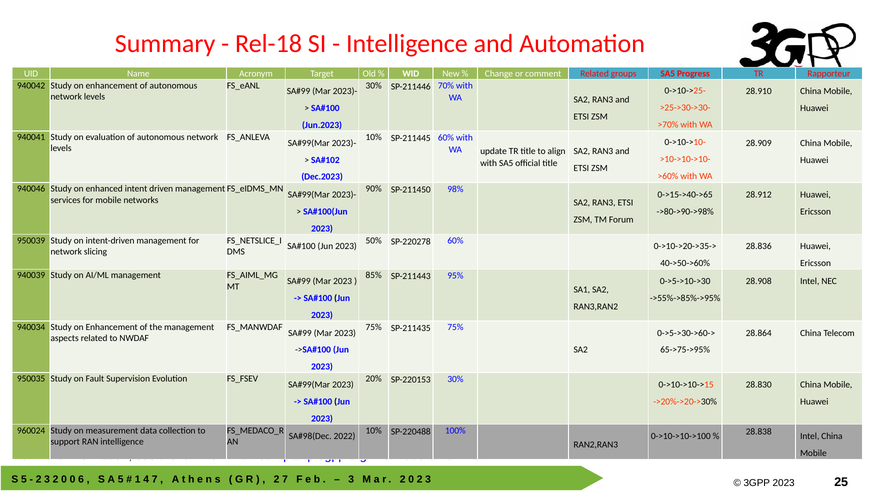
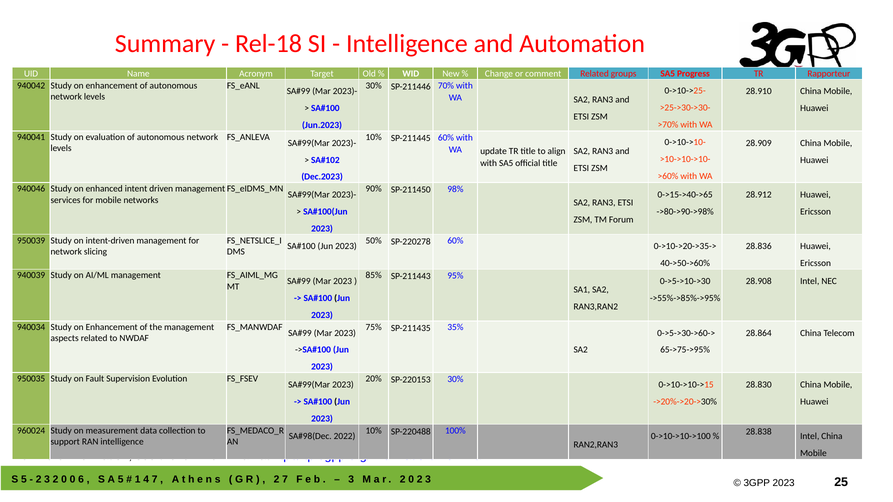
SP-211435 75%: 75% -> 35%
